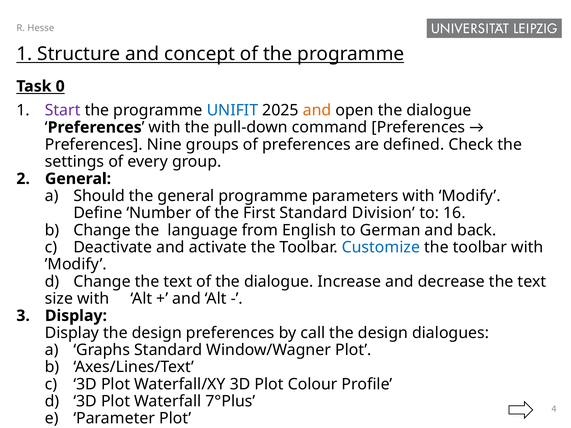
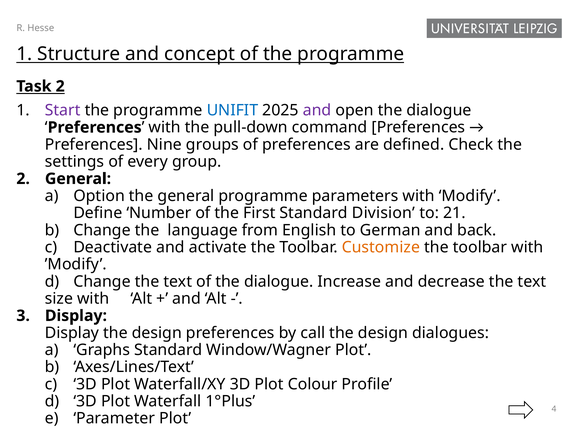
Task 0: 0 -> 2
and at (317, 110) colour: orange -> purple
a Should: Should -> Option
16: 16 -> 21
Customize colour: blue -> orange
7°Plus: 7°Plus -> 1°Plus
